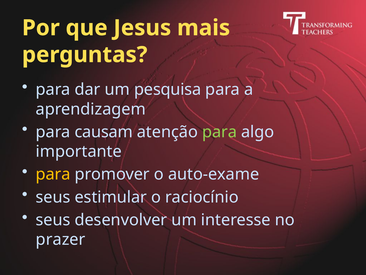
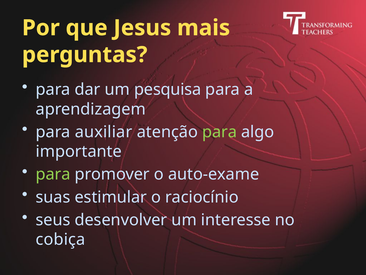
causam: causam -> auxiliar
para at (53, 174) colour: yellow -> light green
seus at (53, 197): seus -> suas
prazer: prazer -> cobiça
